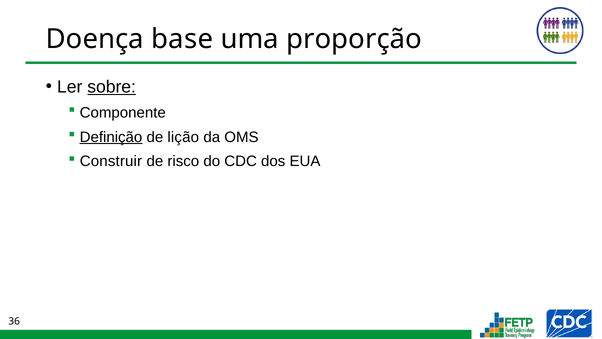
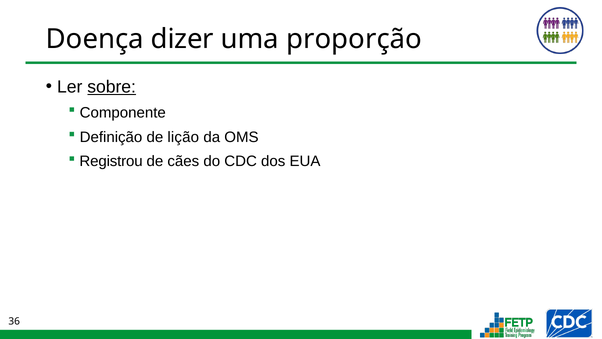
base: base -> dizer
Definição underline: present -> none
Construir: Construir -> Registrou
risco: risco -> cães
